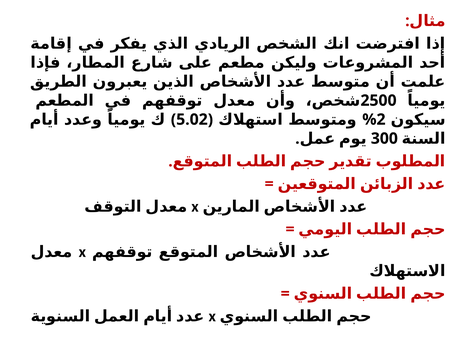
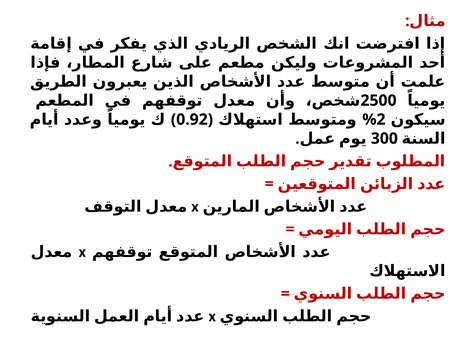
5.02: 5.02 -> 0.92
